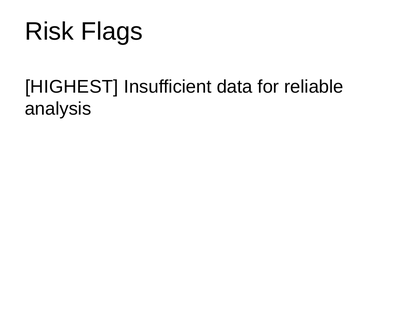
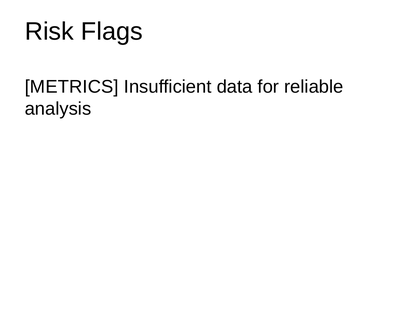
HIGHEST: HIGHEST -> METRICS
